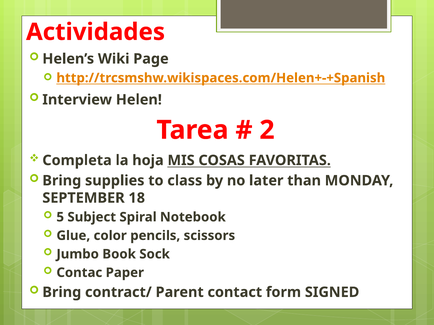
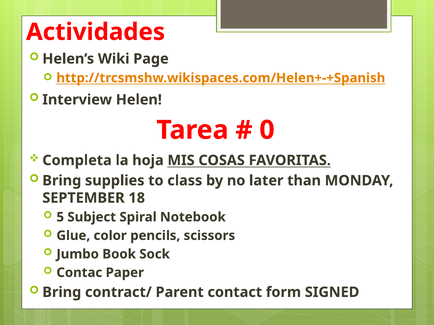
2: 2 -> 0
